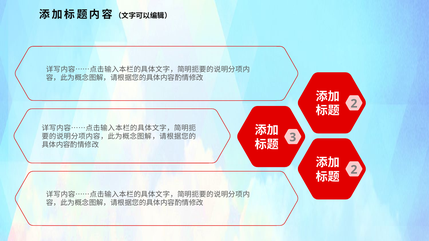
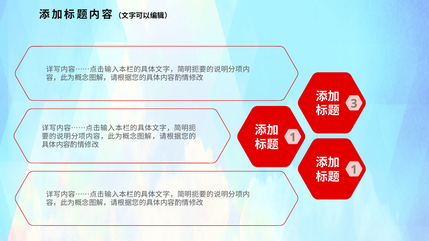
2 at (354, 104): 2 -> 3
3 at (293, 138): 3 -> 1
2 at (354, 170): 2 -> 1
